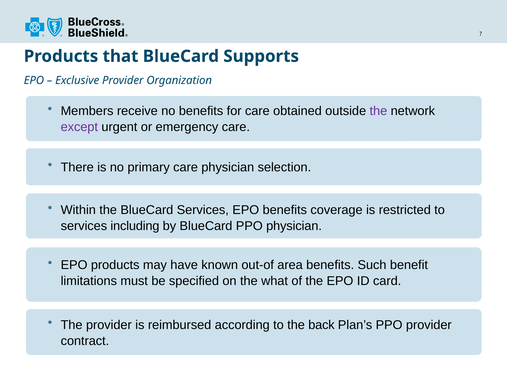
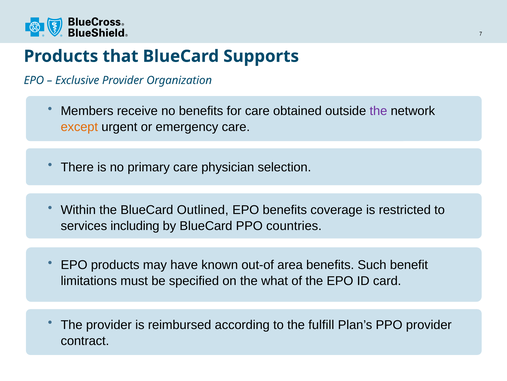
except colour: purple -> orange
BlueCard Services: Services -> Outlined
PPO physician: physician -> countries
back: back -> fulfill
